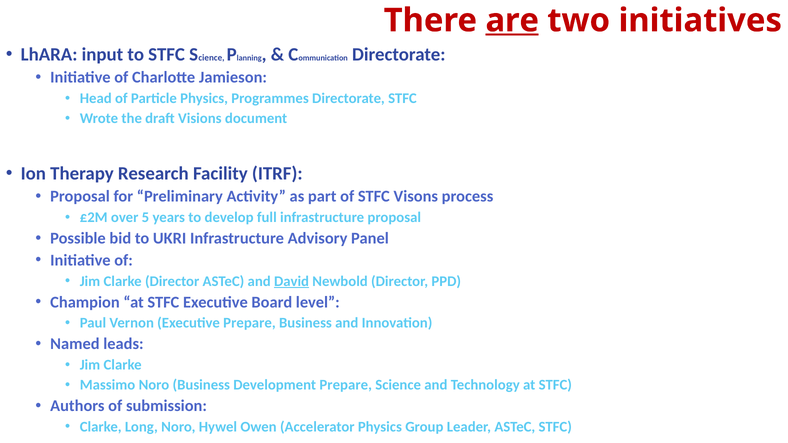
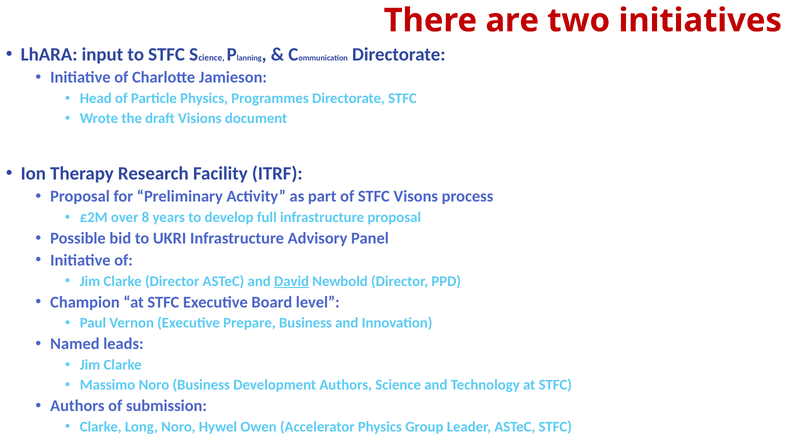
are underline: present -> none
5: 5 -> 8
Development Prepare: Prepare -> Authors
